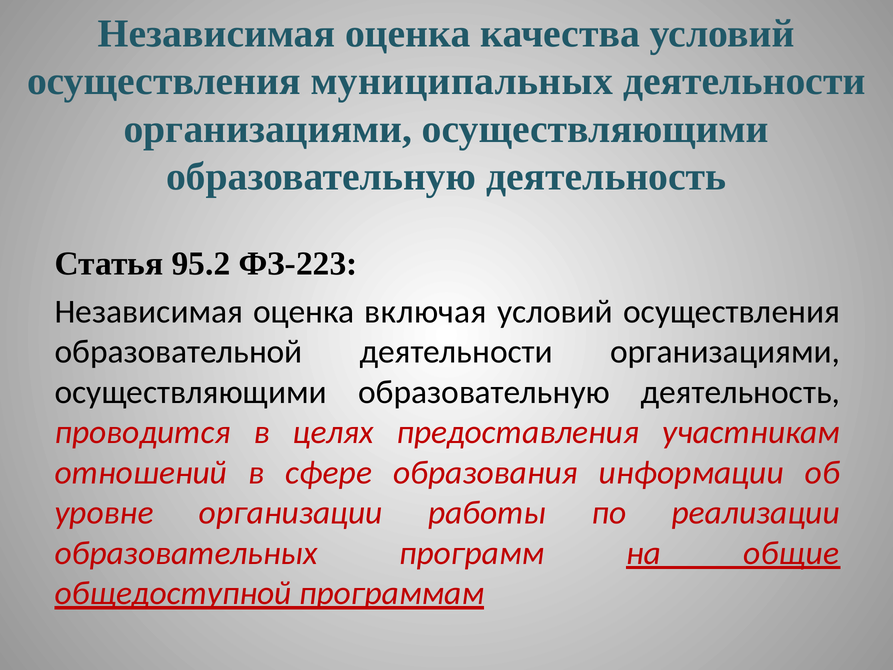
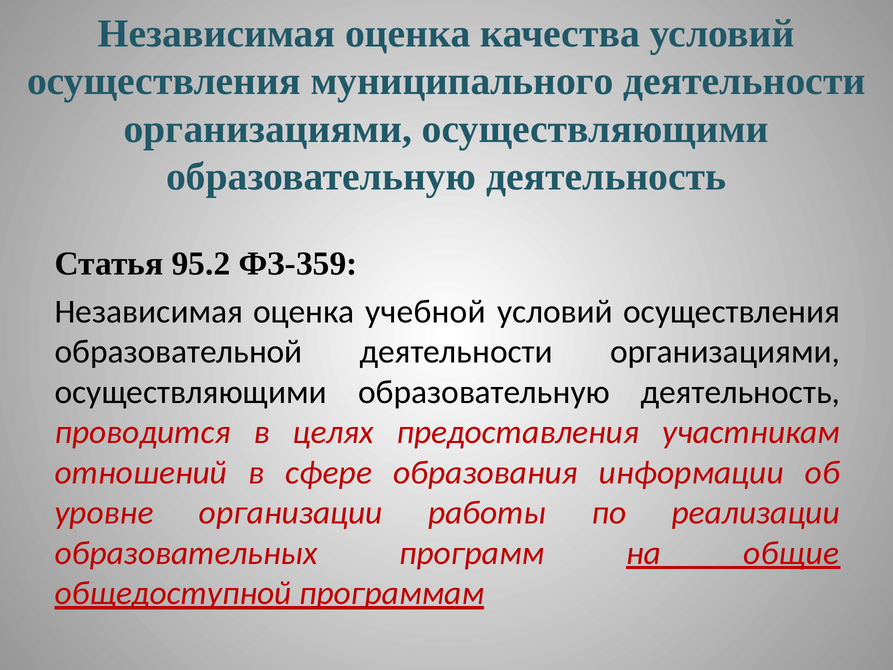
муниципальных: муниципальных -> муниципального
ФЗ-223: ФЗ-223 -> ФЗ-359
включая: включая -> учебной
